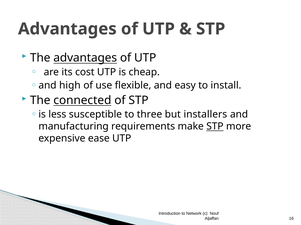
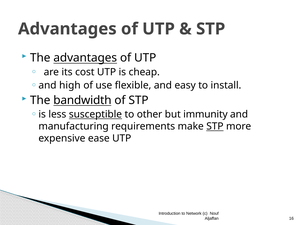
connected: connected -> bandwidth
susceptible underline: none -> present
three: three -> other
installers: installers -> immunity
